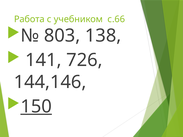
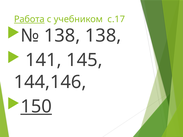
Работа underline: none -> present
с.66: с.66 -> с.17
803 at (62, 36): 803 -> 138
726: 726 -> 145
